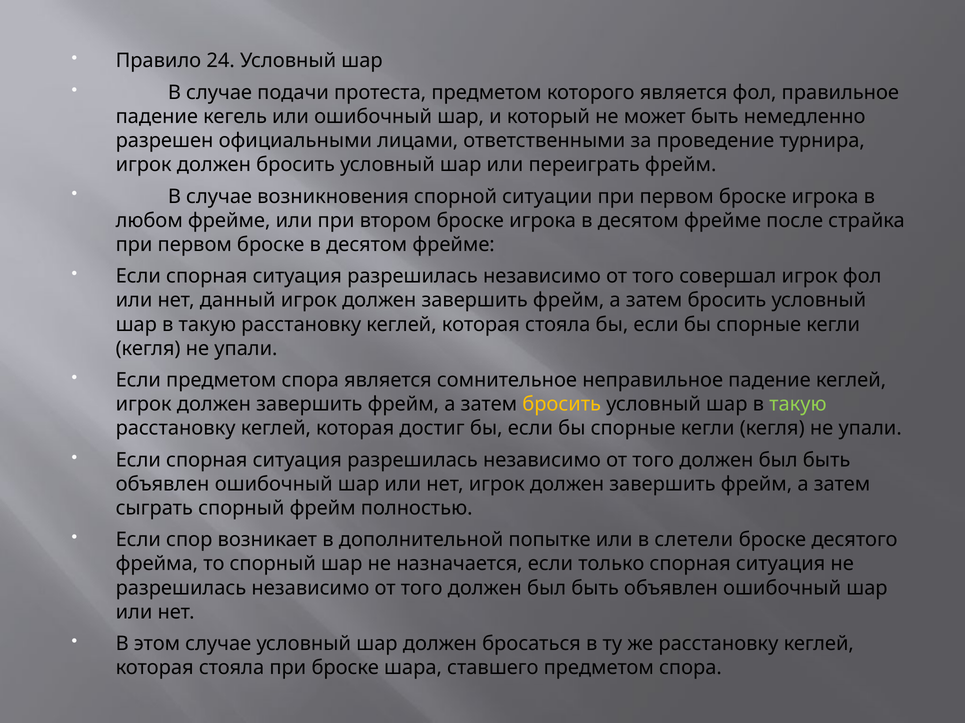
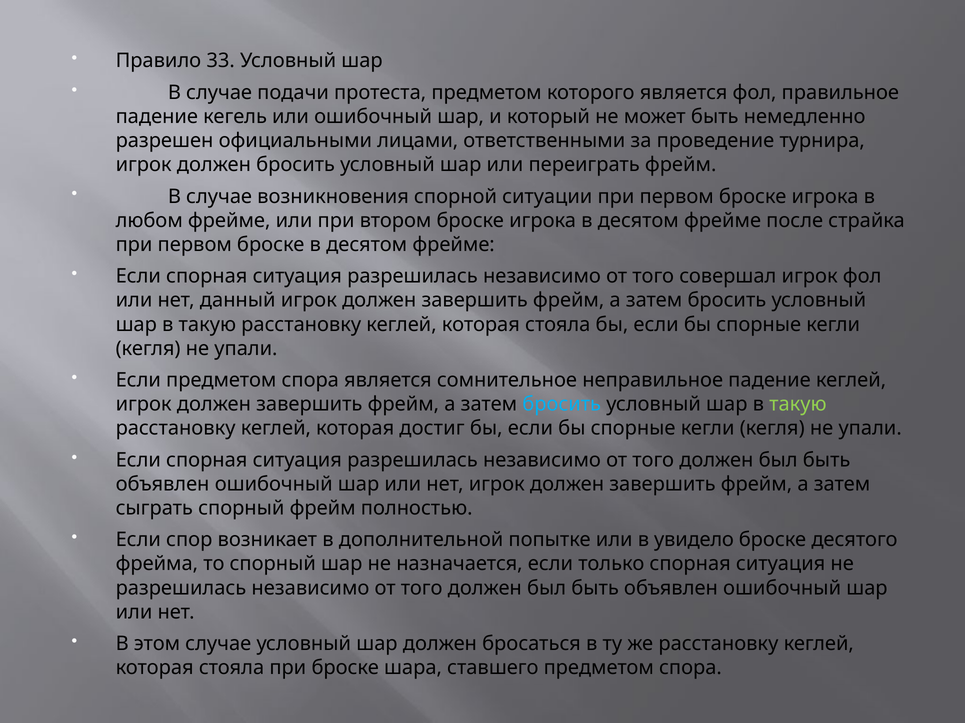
24: 24 -> 33
бросить at (562, 405) colour: yellow -> light blue
слетели: слетели -> увидело
